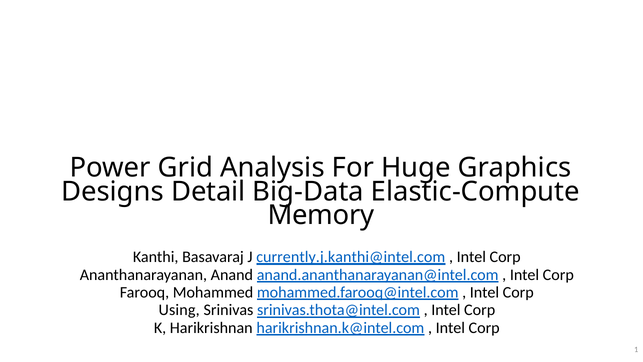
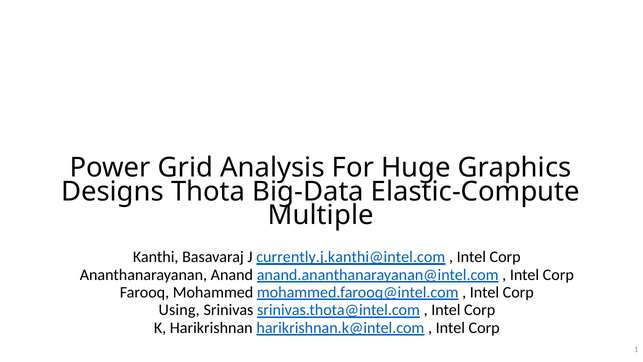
Detail: Detail -> Thota
Memory: Memory -> Multiple
